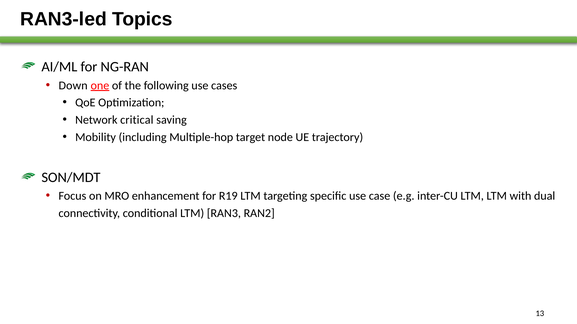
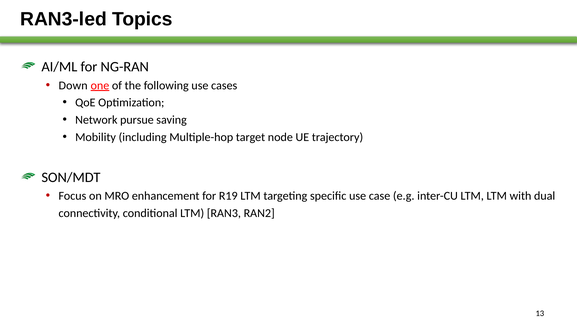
critical: critical -> pursue
